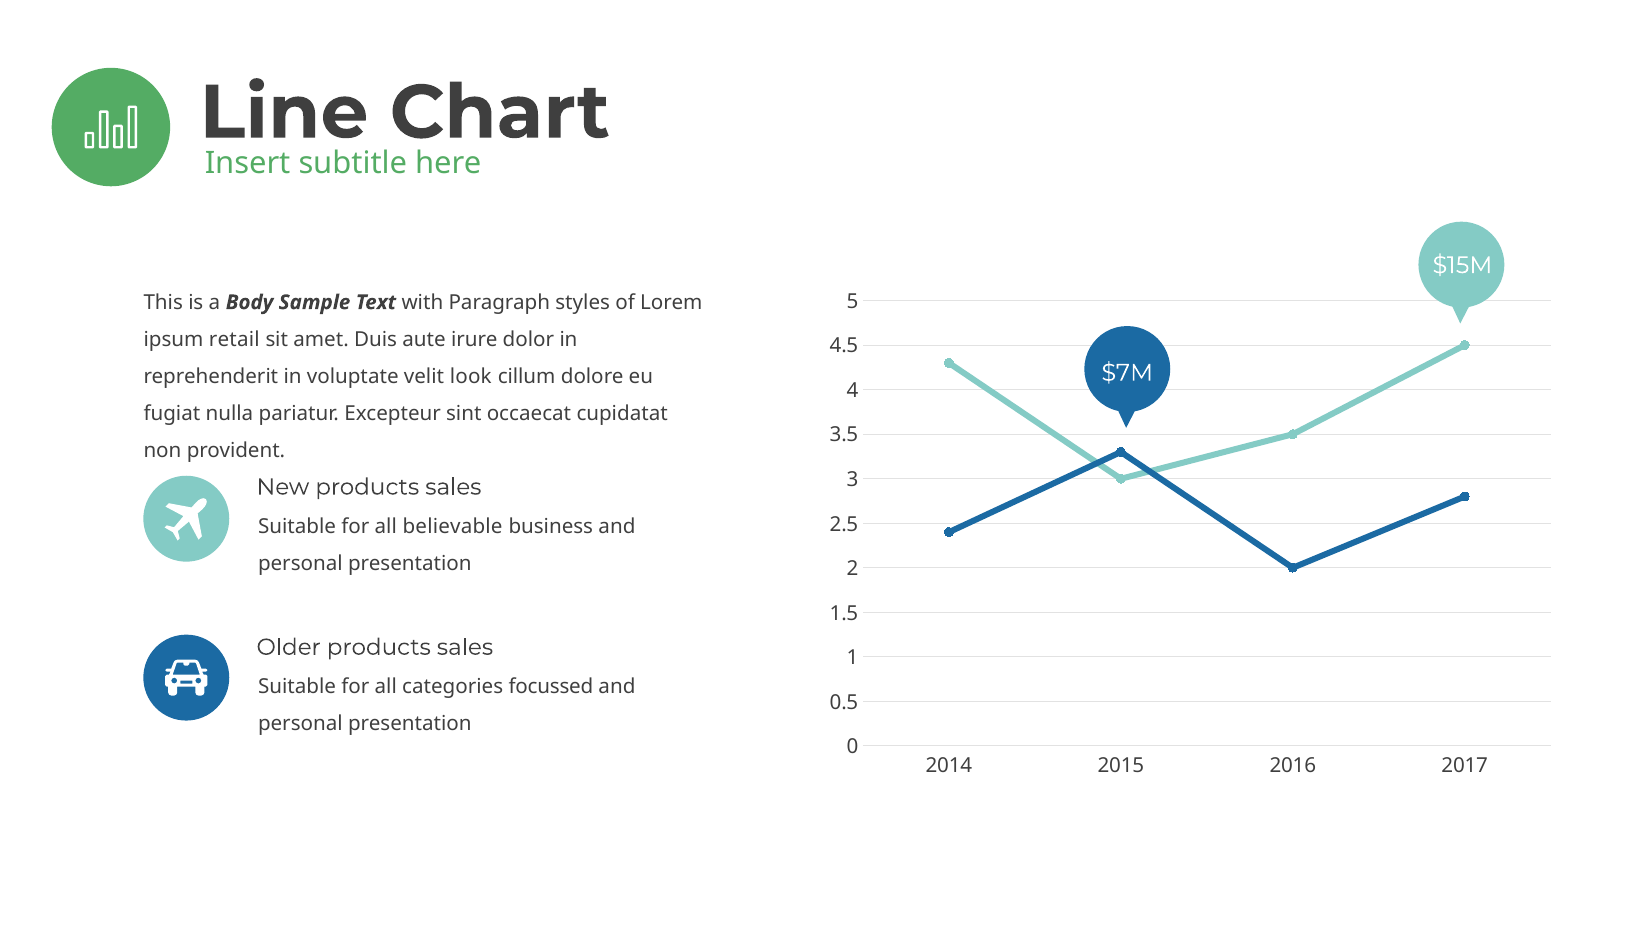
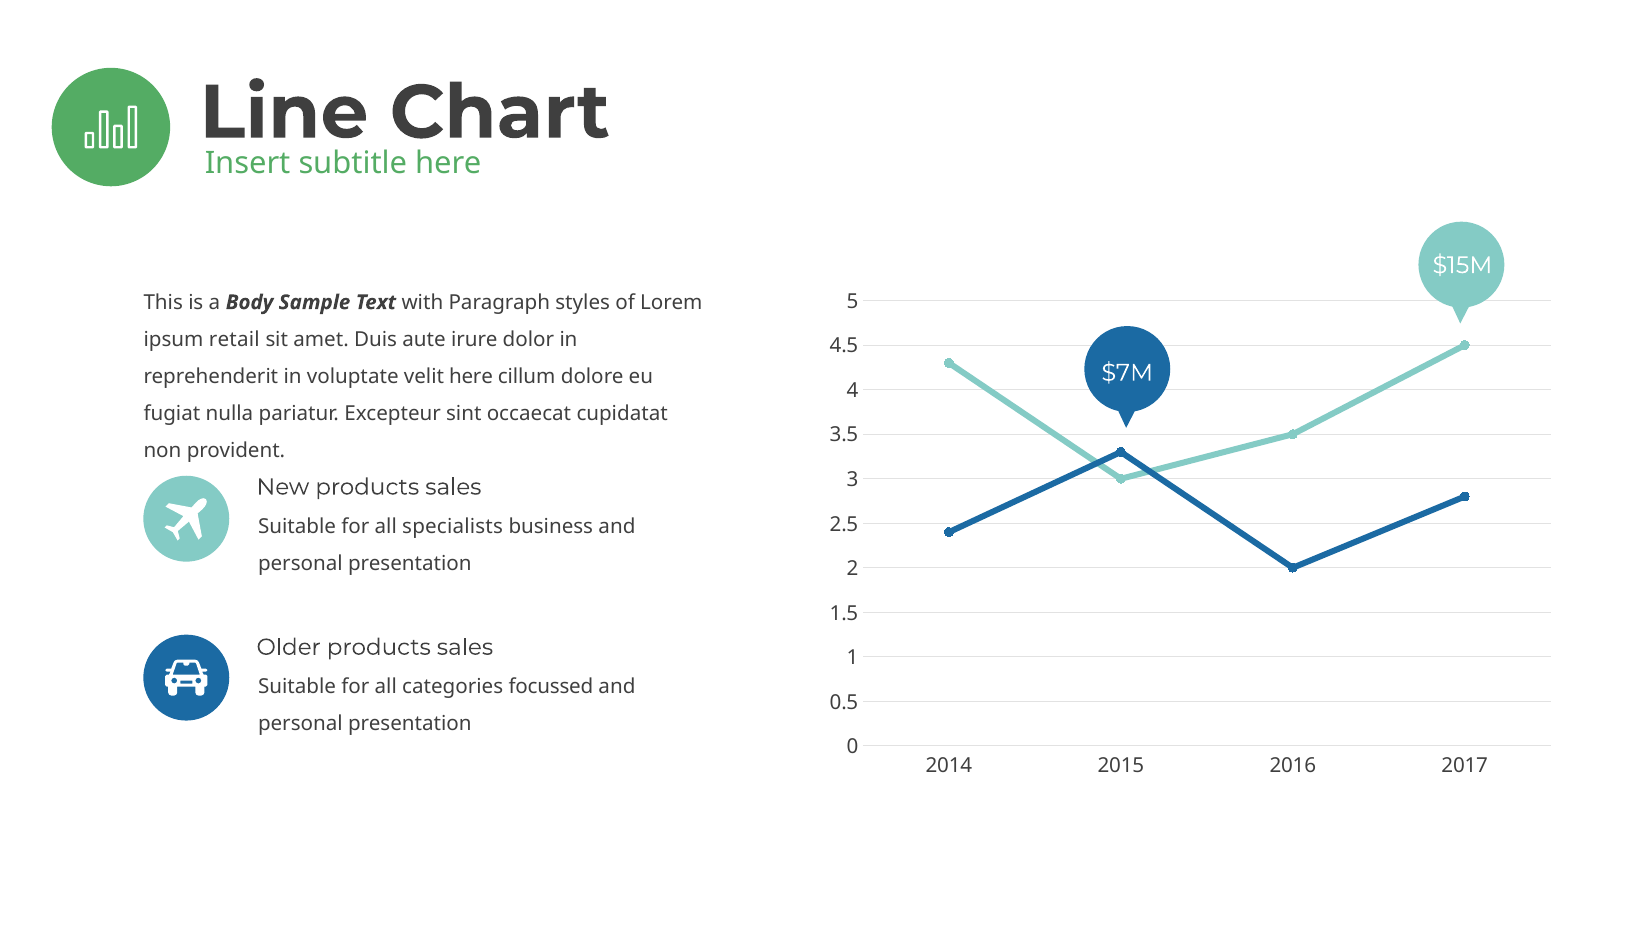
velit look: look -> here
believable: believable -> specialists
